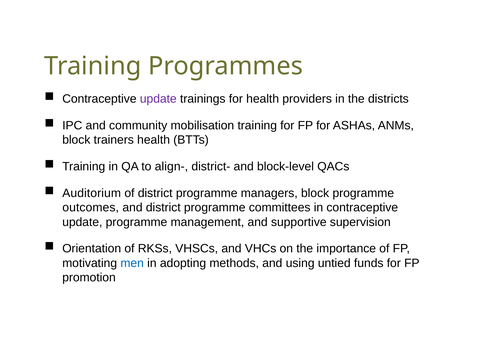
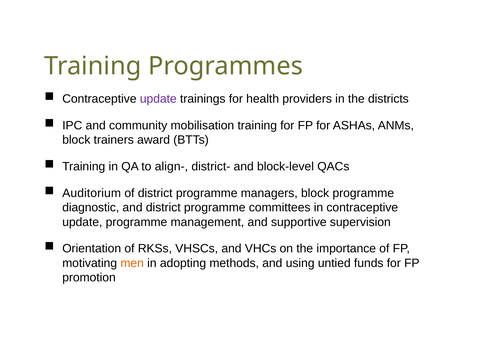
trainers health: health -> award
outcomes: outcomes -> diagnostic
men colour: blue -> orange
